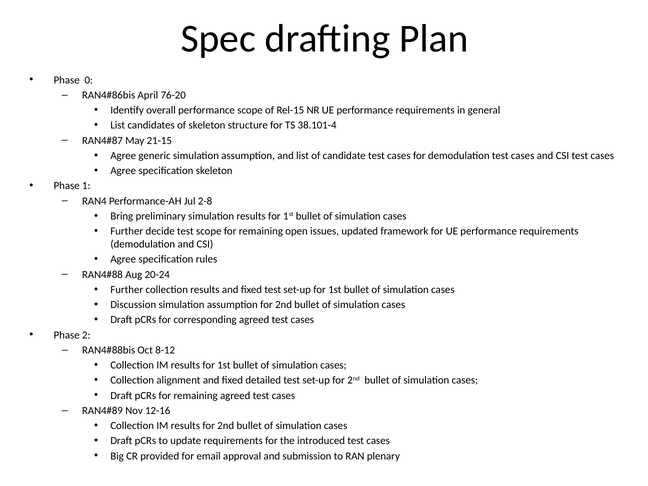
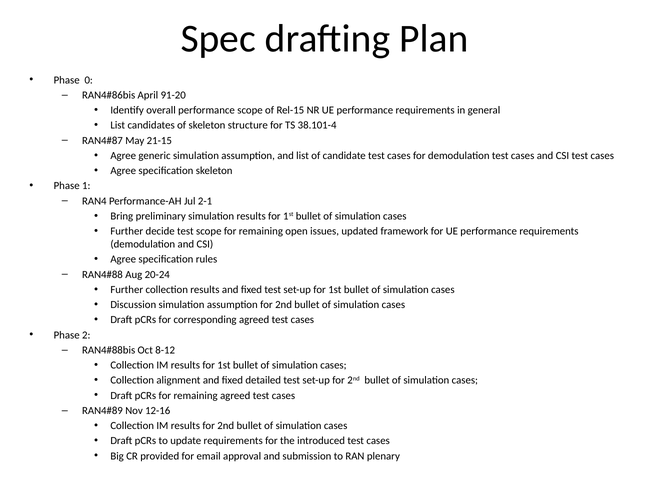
76-20: 76-20 -> 91-20
2-8: 2-8 -> 2-1
